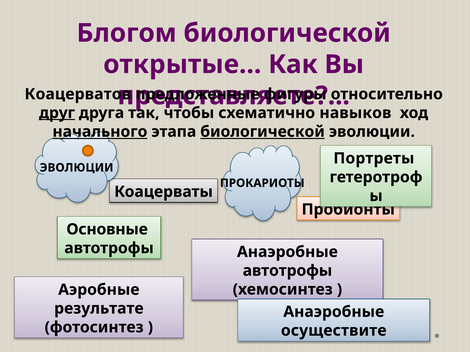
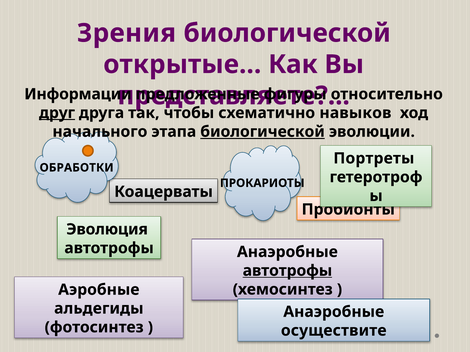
Блогом: Блогом -> Зрения
Коацерватов: Коацерватов -> Информации
начального underline: present -> none
ЭВОЛЮЦИИ at (77, 168): ЭВОЛЮЦИИ -> ОБРАБОТКИ
Основные: Основные -> Эволюция
автотрофы at (287, 271) underline: none -> present
результате: результате -> альдегиды
